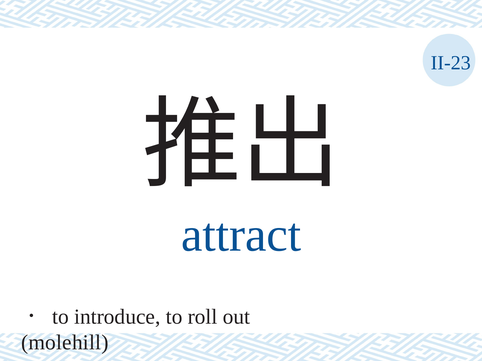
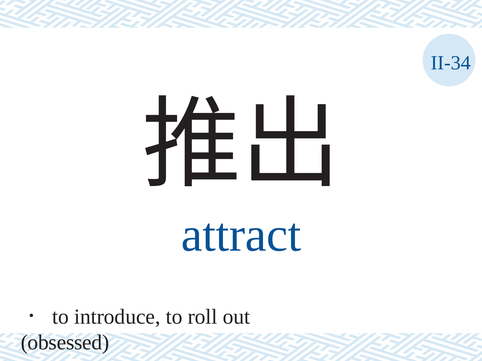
II-23: II-23 -> II-34
molehill: molehill -> obsessed
